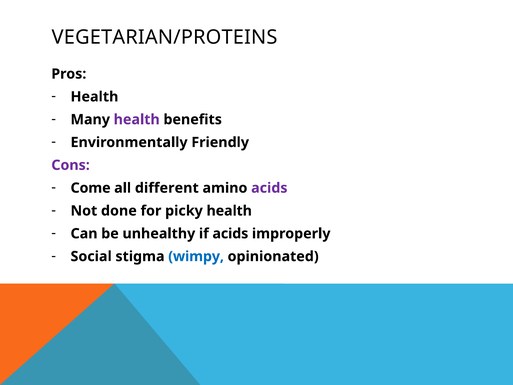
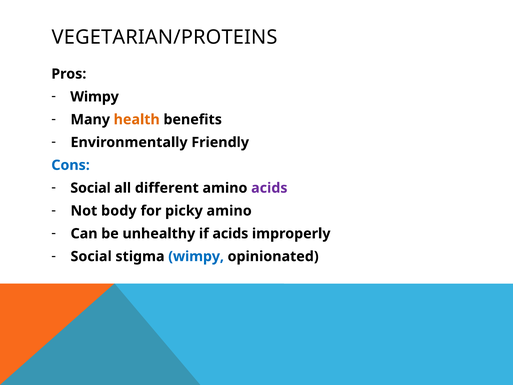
Health at (94, 97): Health -> Wimpy
health at (137, 119) colour: purple -> orange
Cons colour: purple -> blue
Come at (91, 188): Come -> Social
done: done -> body
picky health: health -> amino
